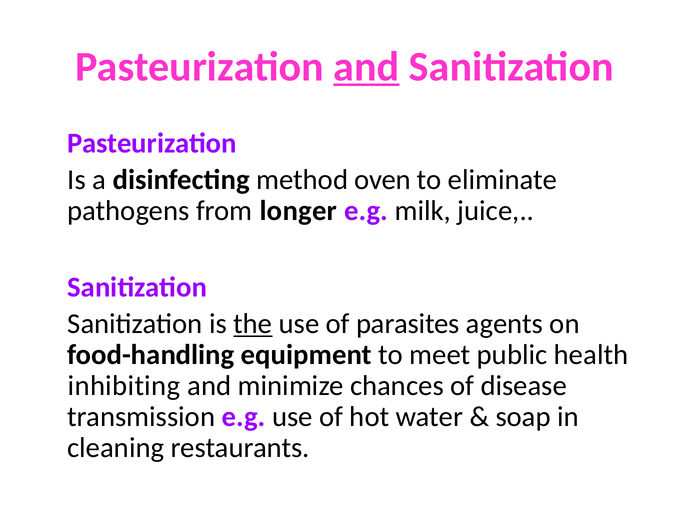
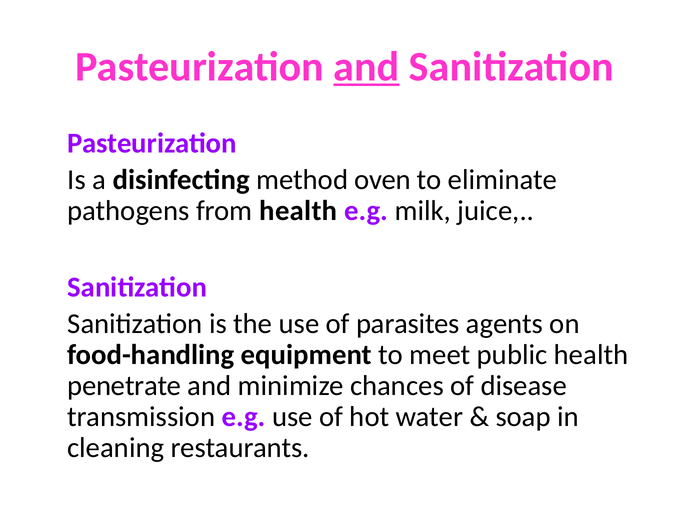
from longer: longer -> health
the underline: present -> none
inhibiting: inhibiting -> penetrate
